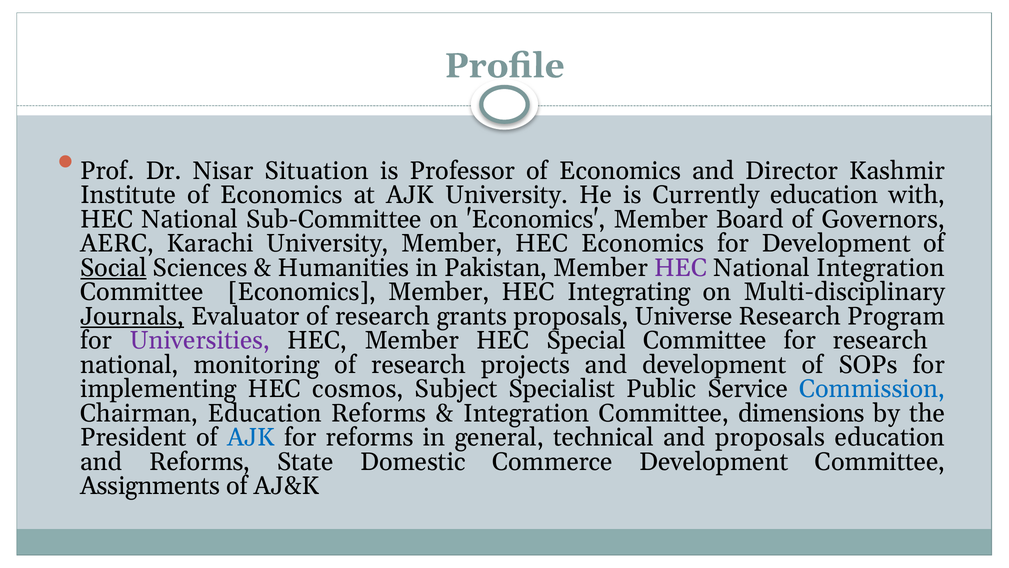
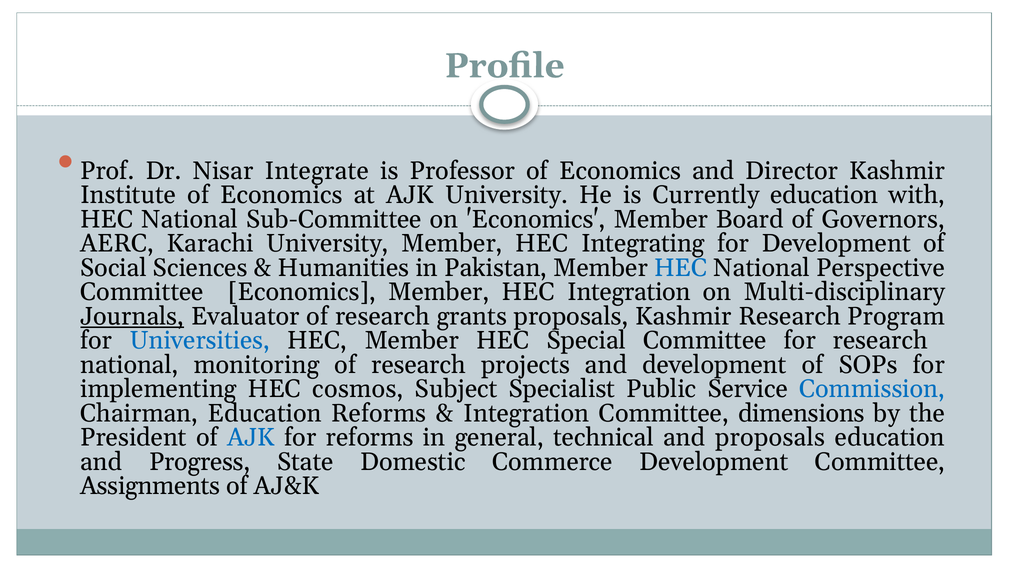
Situation: Situation -> Integrate
HEC Economics: Economics -> Integrating
Social underline: present -> none
HEC at (681, 268) colour: purple -> blue
National Integration: Integration -> Perspective
HEC Integrating: Integrating -> Integration
proposals Universe: Universe -> Kashmir
Universities colour: purple -> blue
and Reforms: Reforms -> Progress
